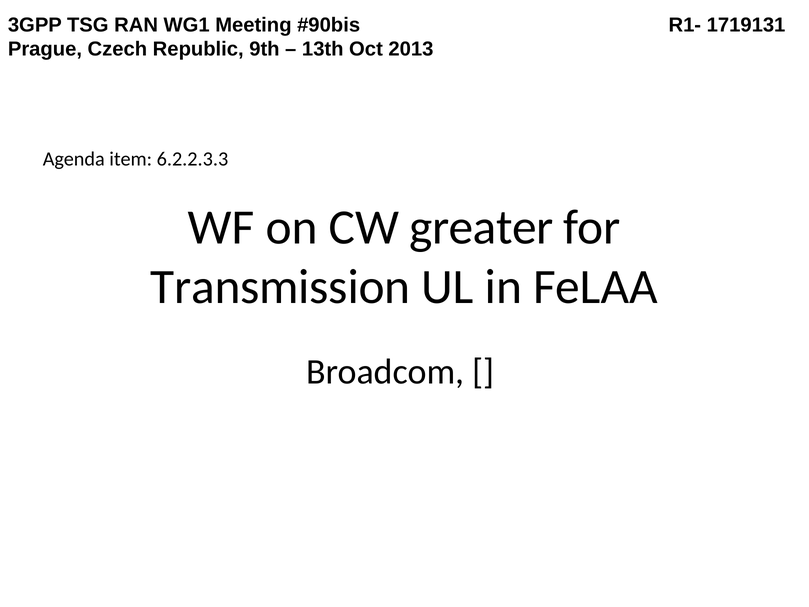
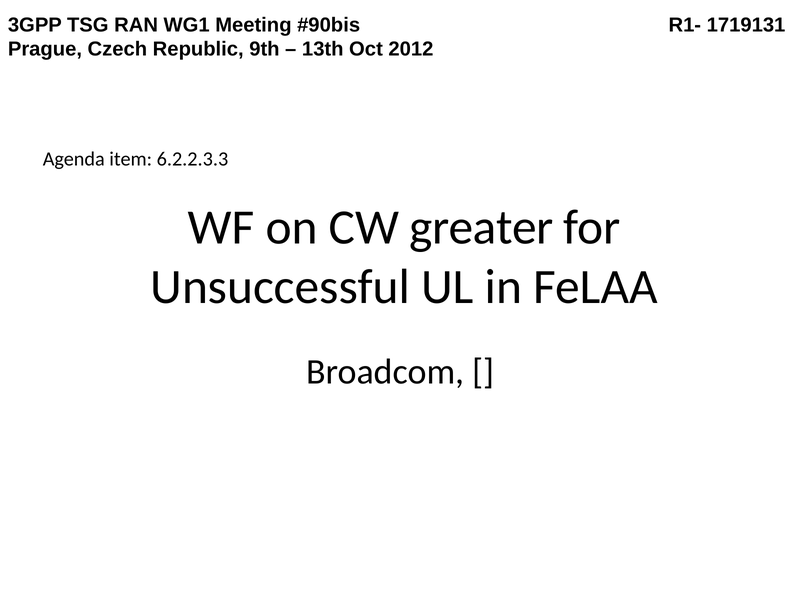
2013: 2013 -> 2012
Transmission: Transmission -> Unsuccessful
